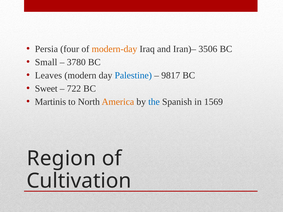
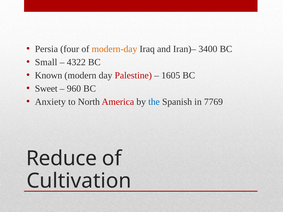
3506: 3506 -> 3400
3780: 3780 -> 4322
Leaves: Leaves -> Known
Palestine colour: blue -> red
9817: 9817 -> 1605
722: 722 -> 960
Martinis: Martinis -> Anxiety
America colour: orange -> red
1569: 1569 -> 7769
Region: Region -> Reduce
